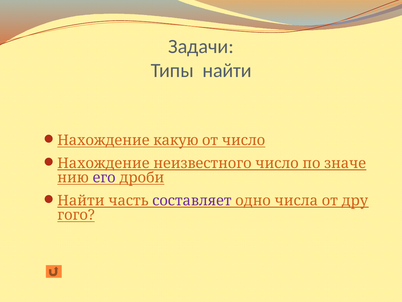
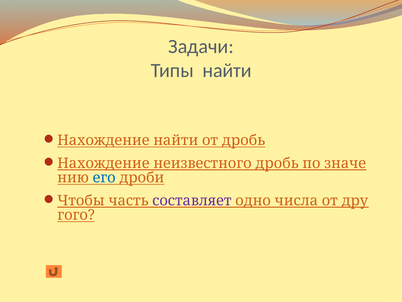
Нахождение какую: какую -> найти
от число: число -> дробь
неизвестного число: число -> дробь
его colour: purple -> blue
Найти at (81, 200): Найти -> Чтобы
